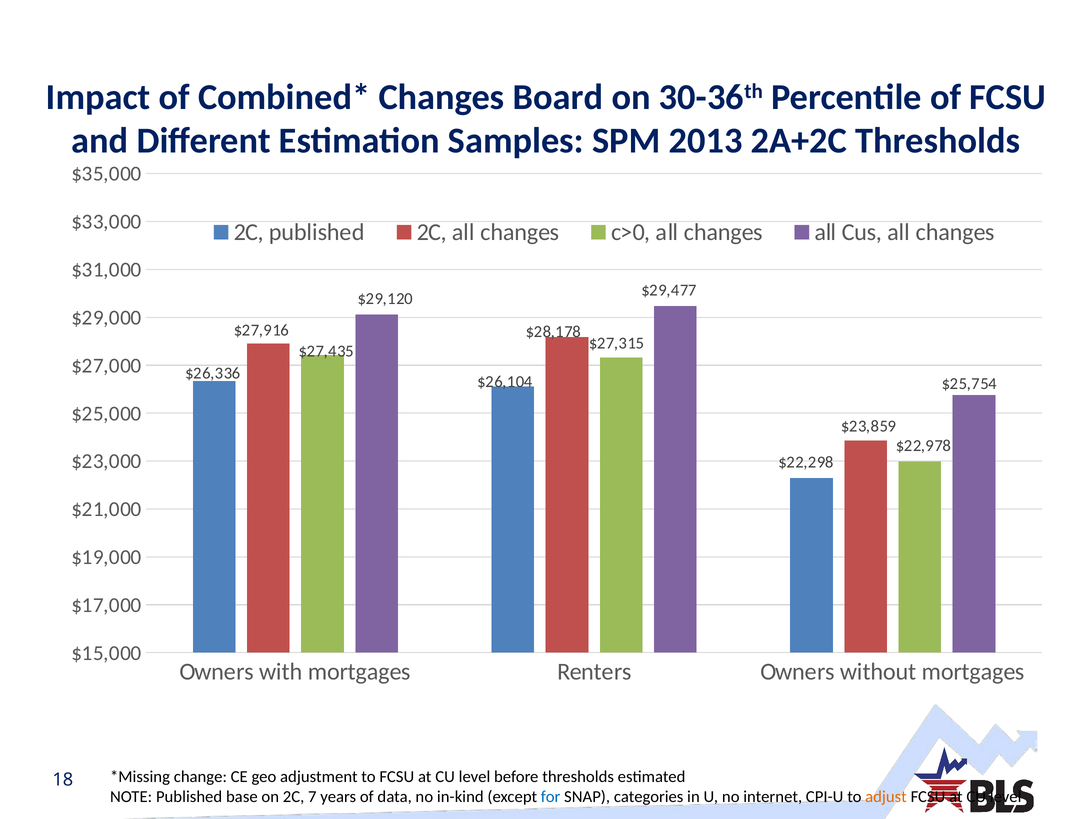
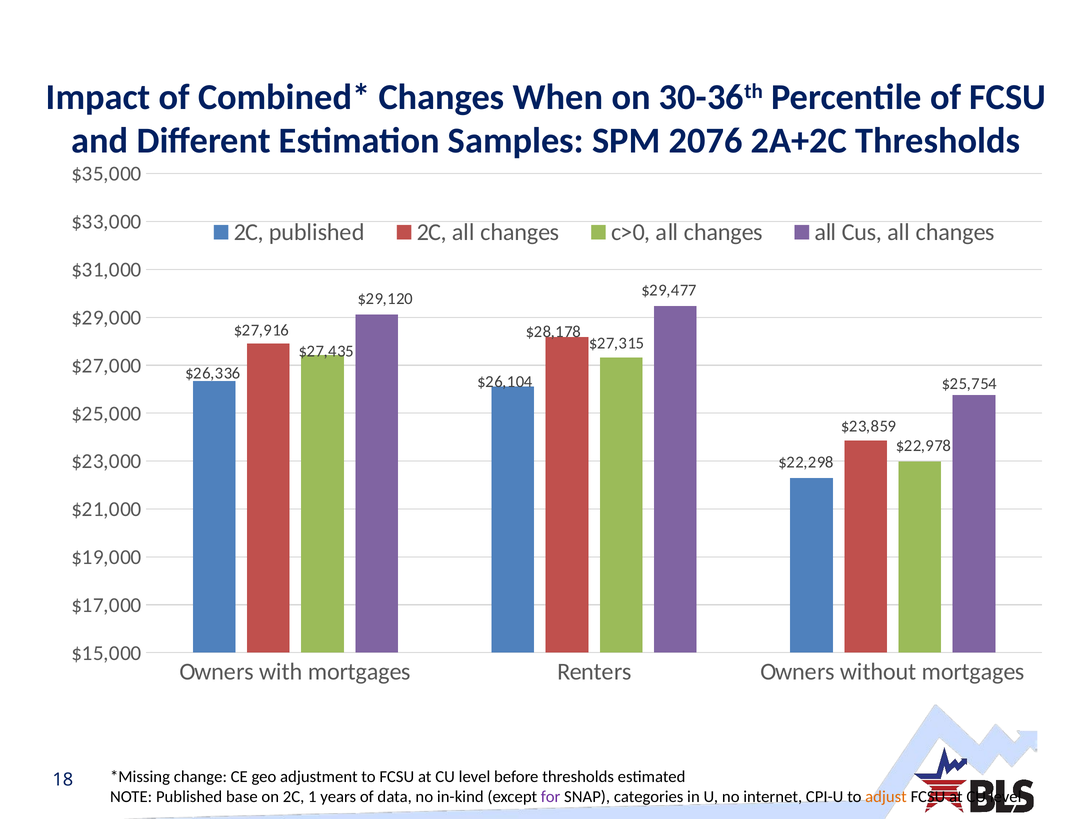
Board: Board -> When
2013: 2013 -> 2076
7: 7 -> 1
for colour: blue -> purple
